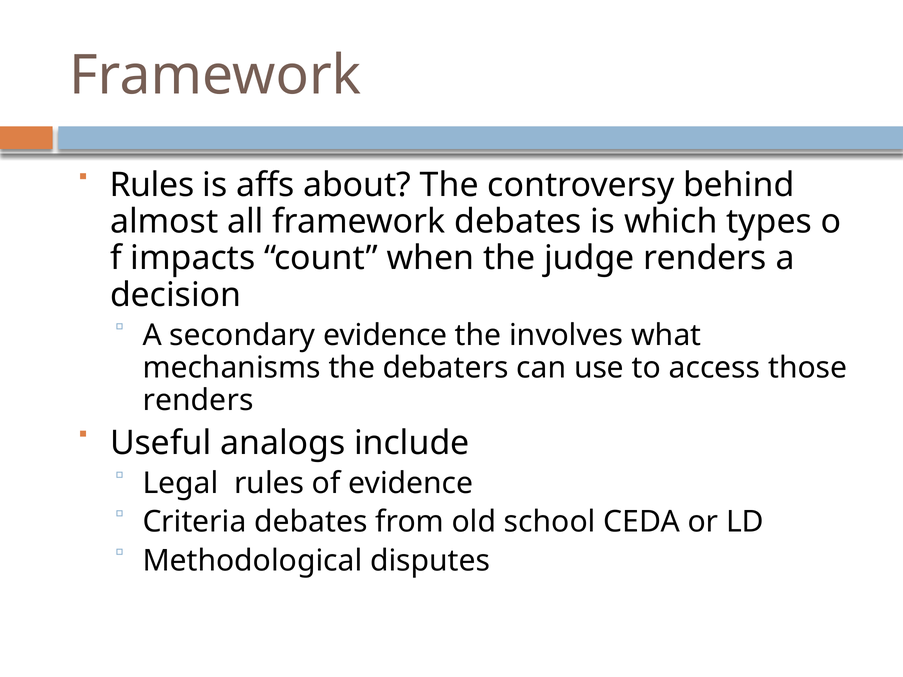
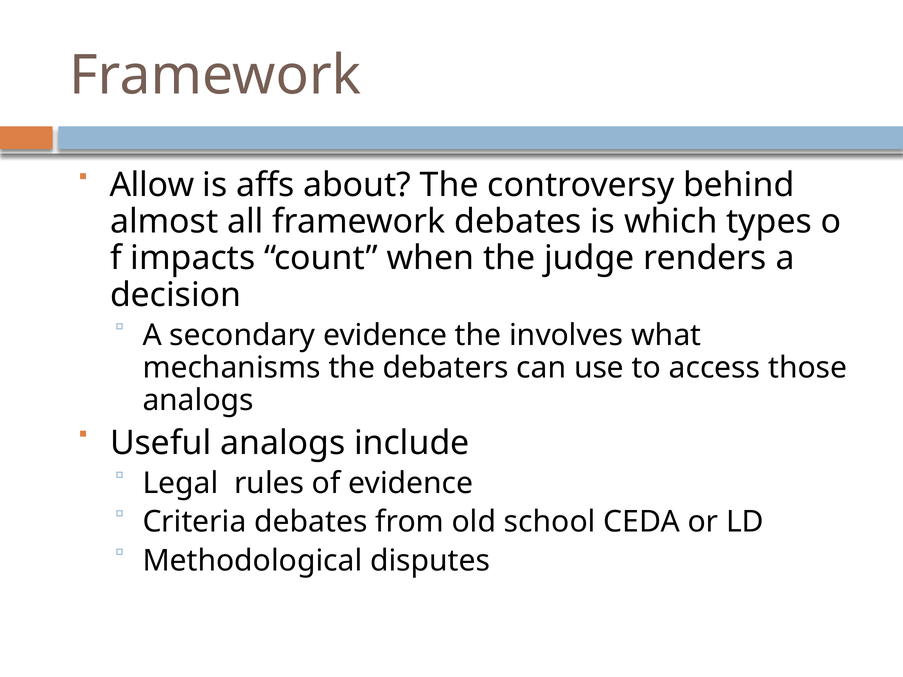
Rules at (152, 185): Rules -> Allow
renders at (198, 400): renders -> analogs
